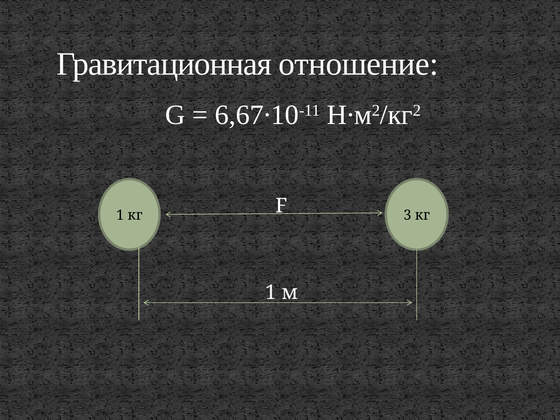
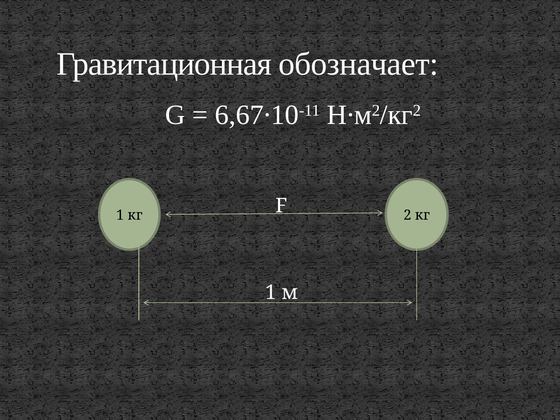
отношение: отношение -> обозначает
3: 3 -> 2
